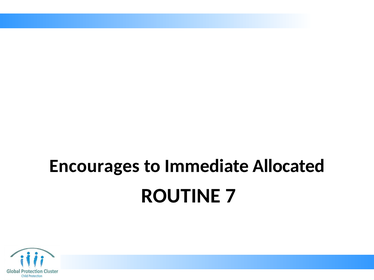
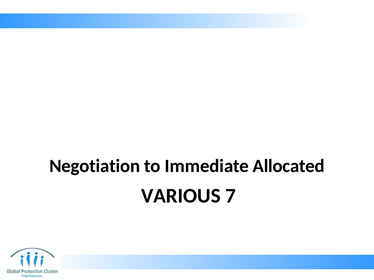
Encourages: Encourages -> Negotiation
ROUTINE: ROUTINE -> VARIOUS
